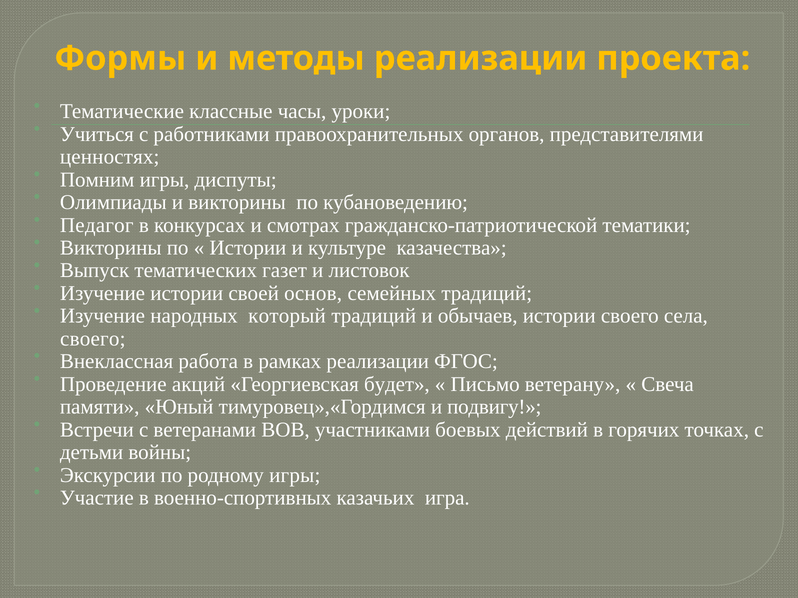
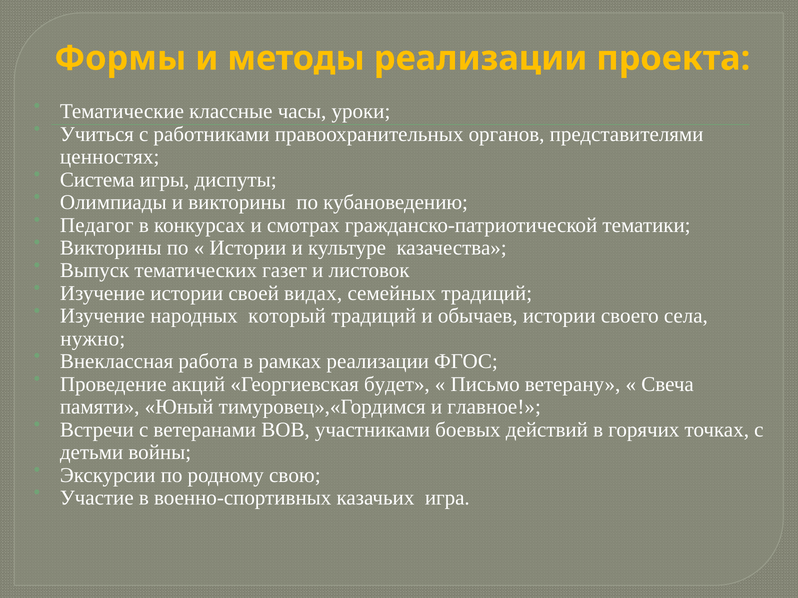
Помним: Помним -> Система
основ: основ -> видах
своего at (93, 339): своего -> нужно
подвигу: подвигу -> главное
родному игры: игры -> свою
